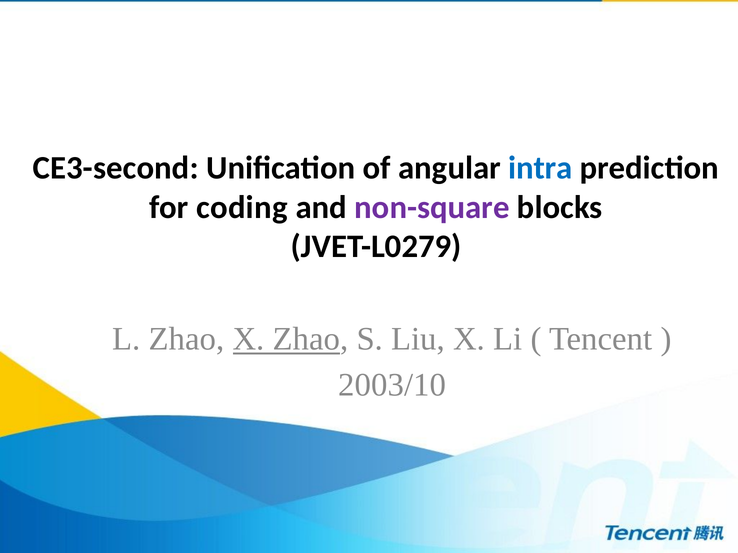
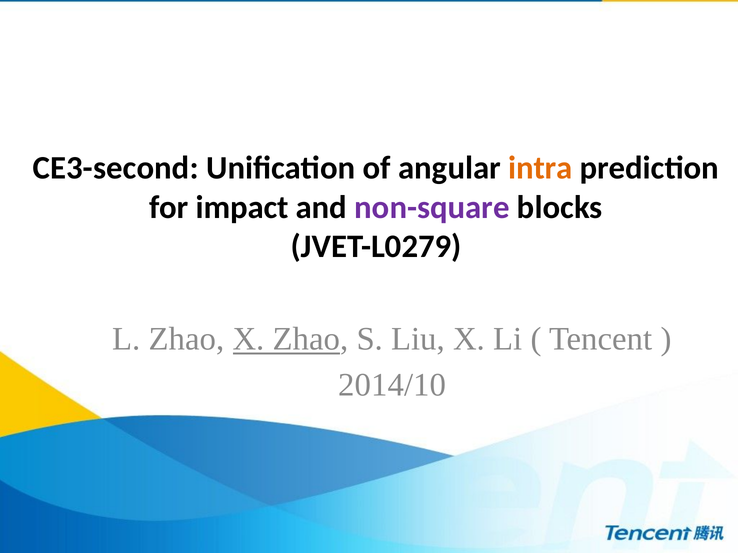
intra colour: blue -> orange
coding: coding -> impact
2003/10: 2003/10 -> 2014/10
